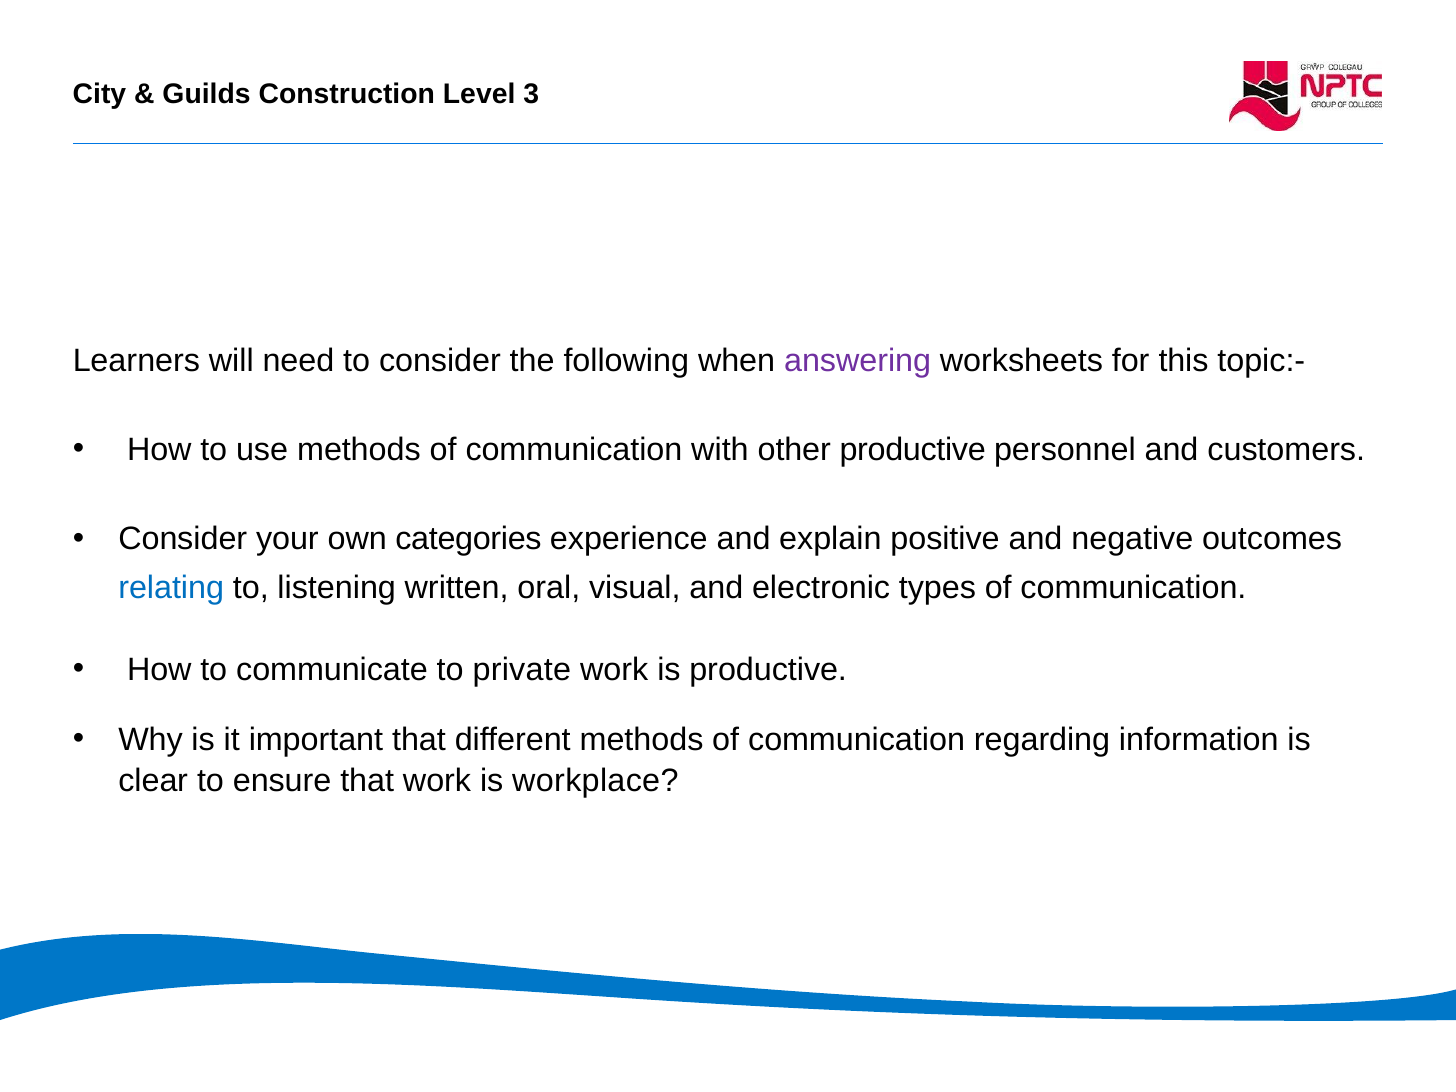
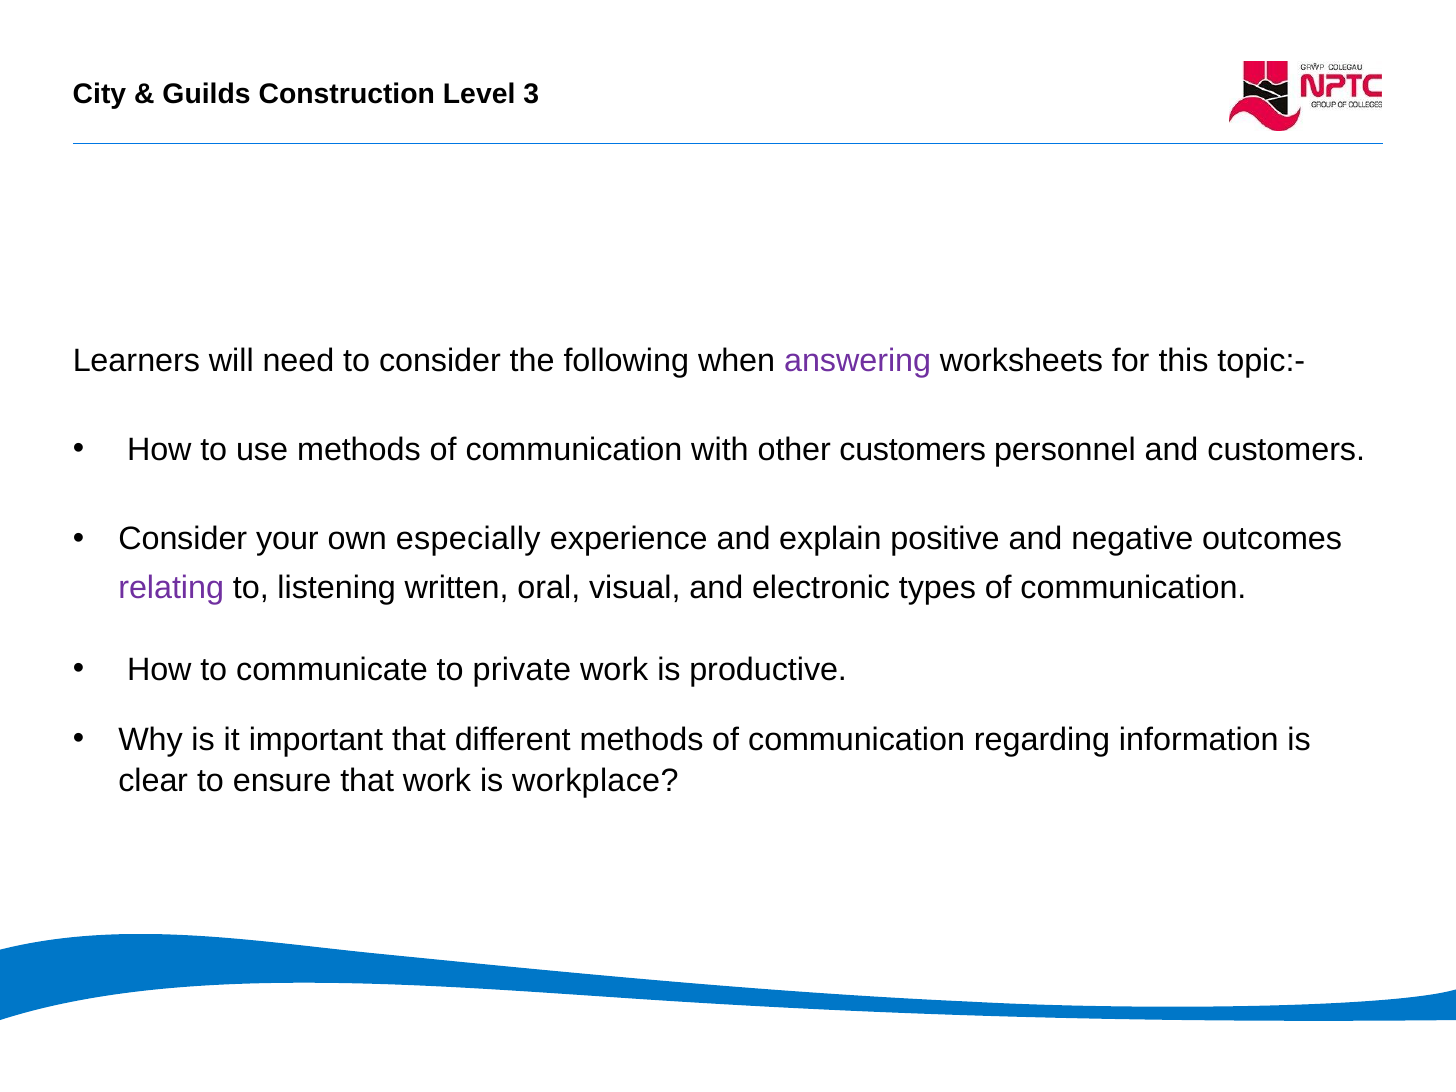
other productive: productive -> customers
categories: categories -> especially
relating colour: blue -> purple
